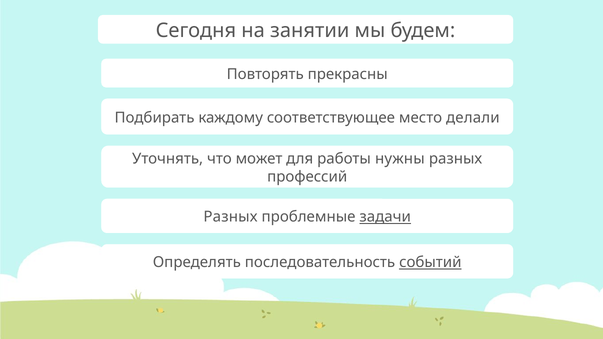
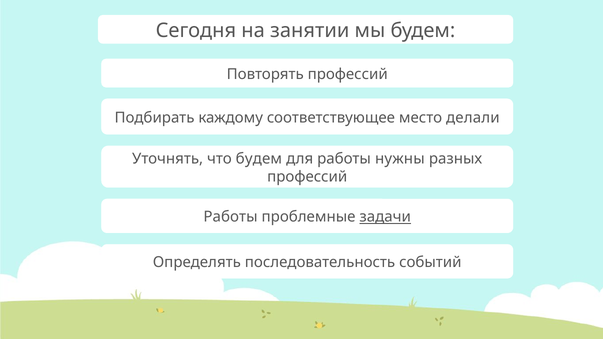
Повторять прекрасны: прекрасны -> профессий
что может: может -> будем
Разных at (230, 217): Разных -> Работы
событий underline: present -> none
